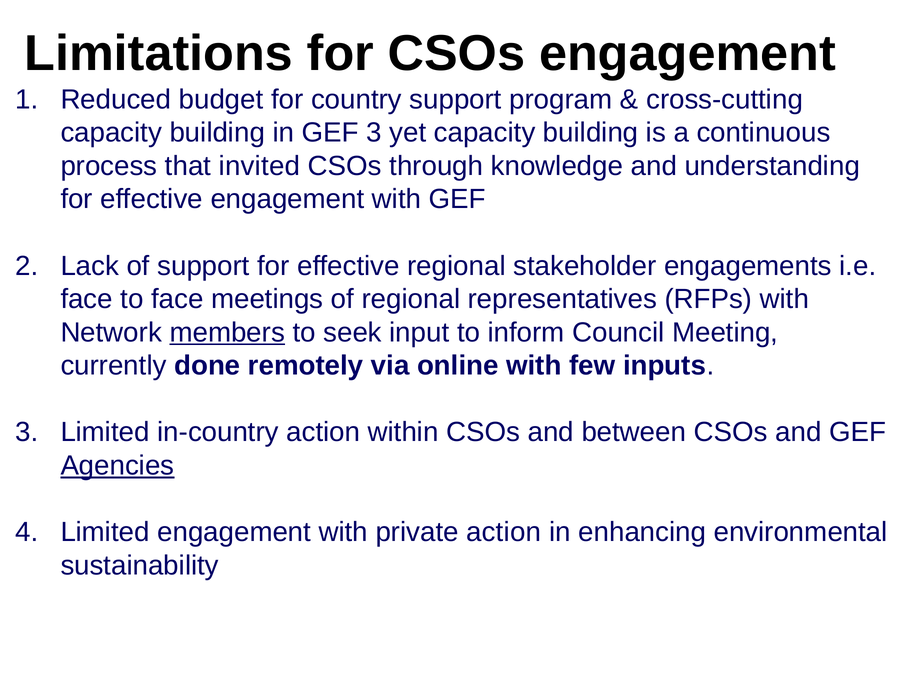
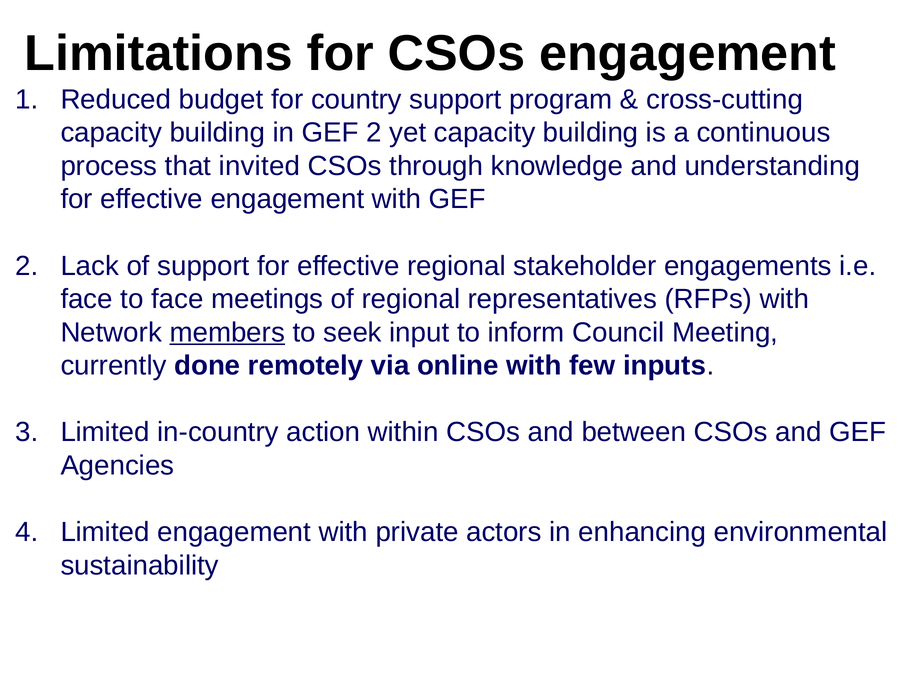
in GEF 3: 3 -> 2
Agencies underline: present -> none
private action: action -> actors
